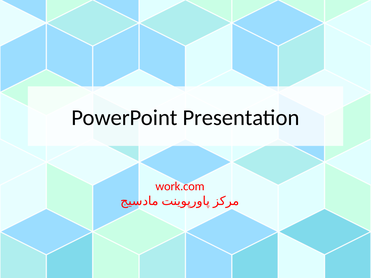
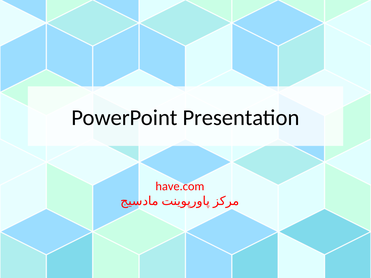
work.com: work.com -> have.com
